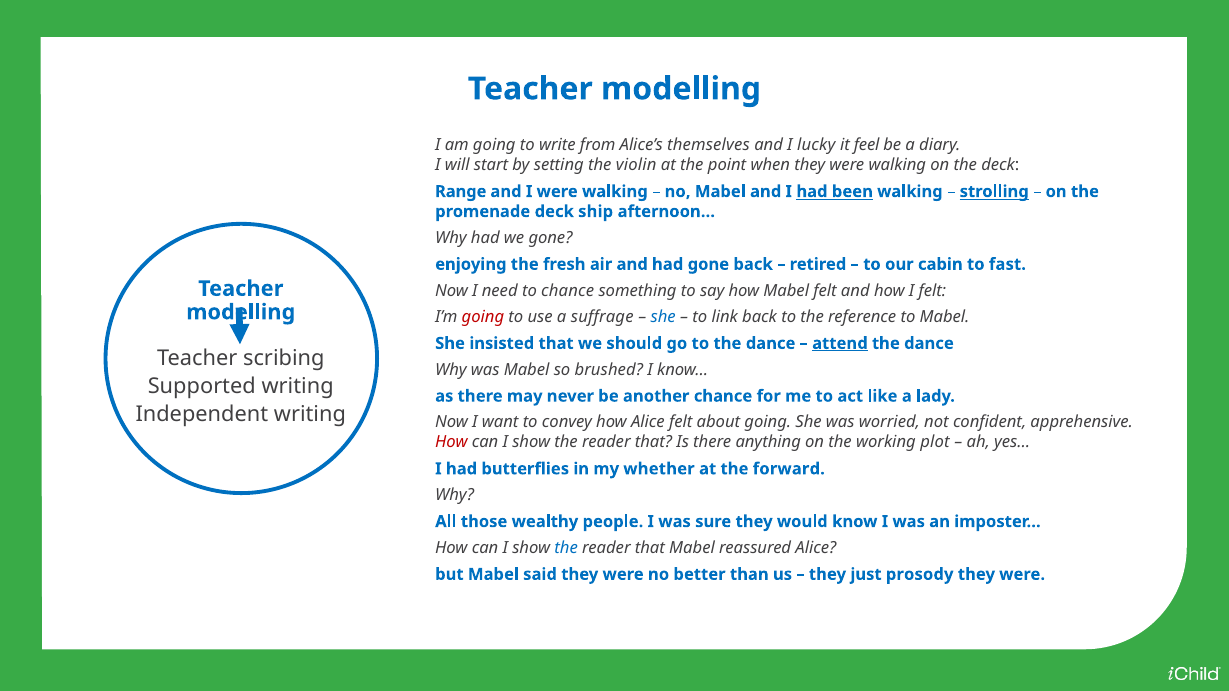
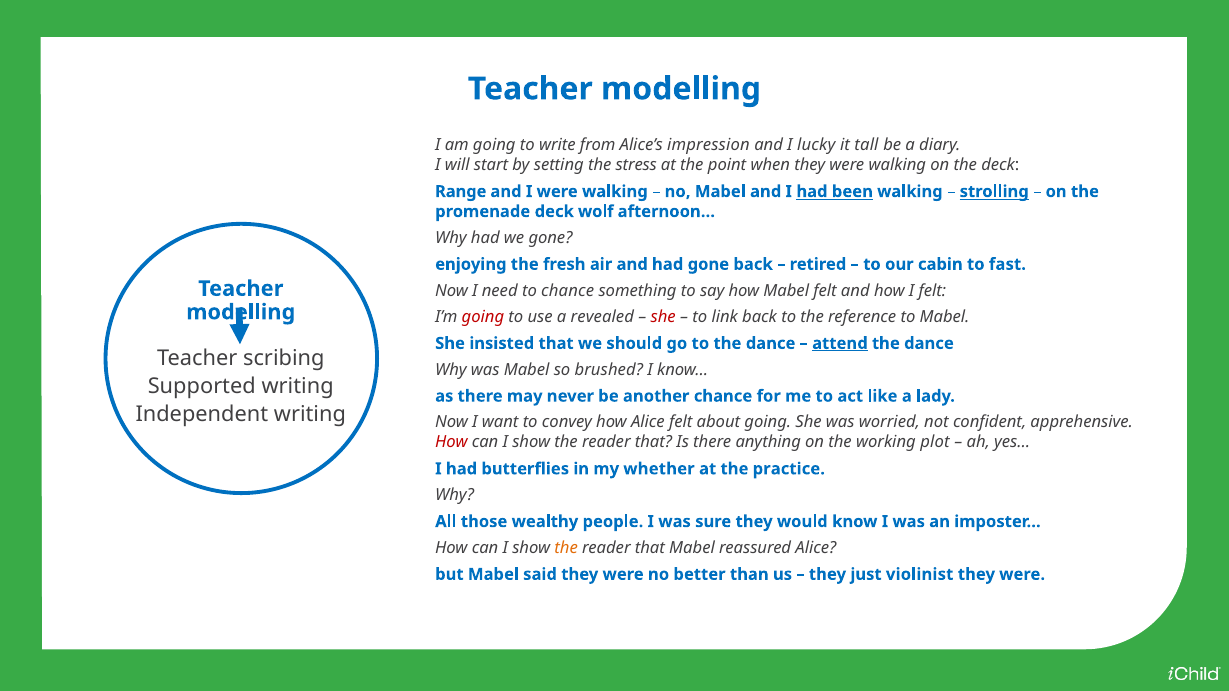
themselves: themselves -> impression
feel: feel -> tall
violin: violin -> stress
ship: ship -> wolf
suffrage: suffrage -> revealed
she at (663, 317) colour: blue -> red
forward: forward -> practice
the at (566, 548) colour: blue -> orange
prosody: prosody -> violinist
